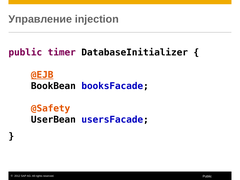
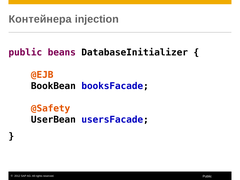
Управление: Управление -> Контейнера
timer: timer -> beans
@EJB underline: present -> none
